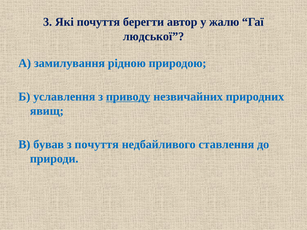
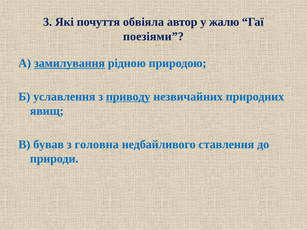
берегти: берегти -> обвіяла
людської: людської -> поезіями
замилування underline: none -> present
з почуття: почуття -> головна
